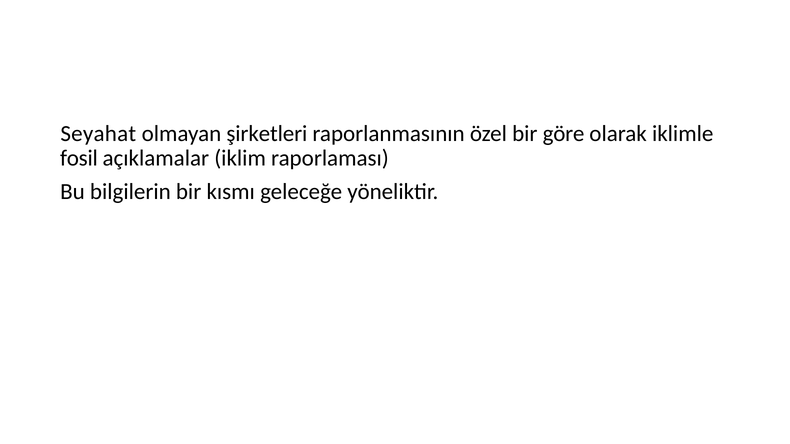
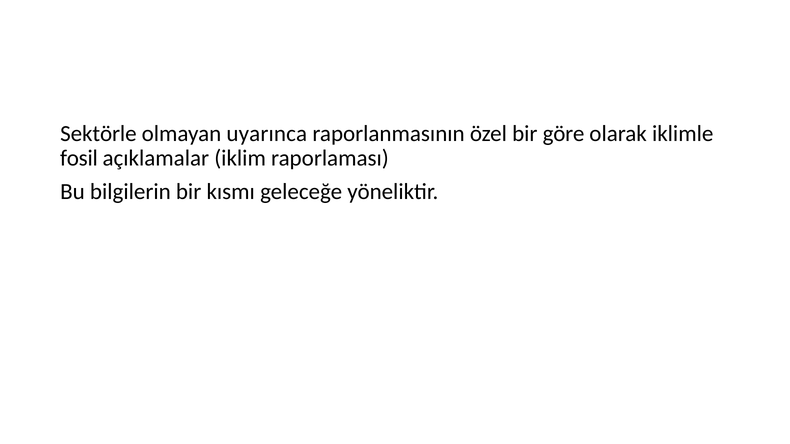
Seyahat: Seyahat -> Sektörle
şirketleri: şirketleri -> uyarınca
